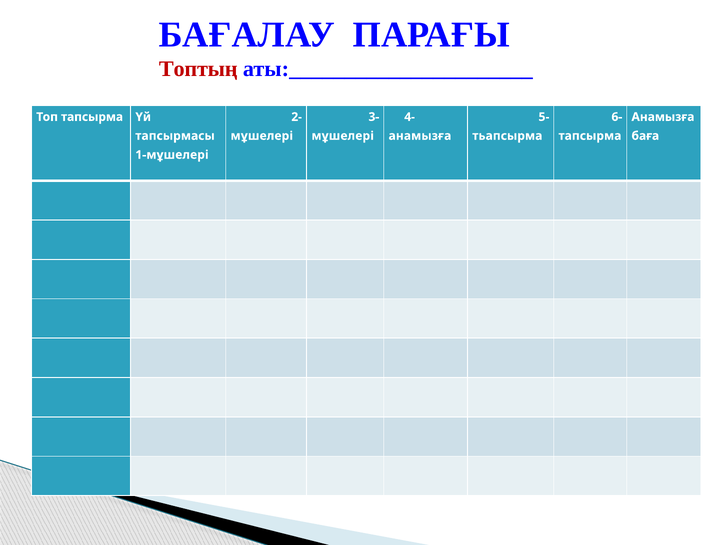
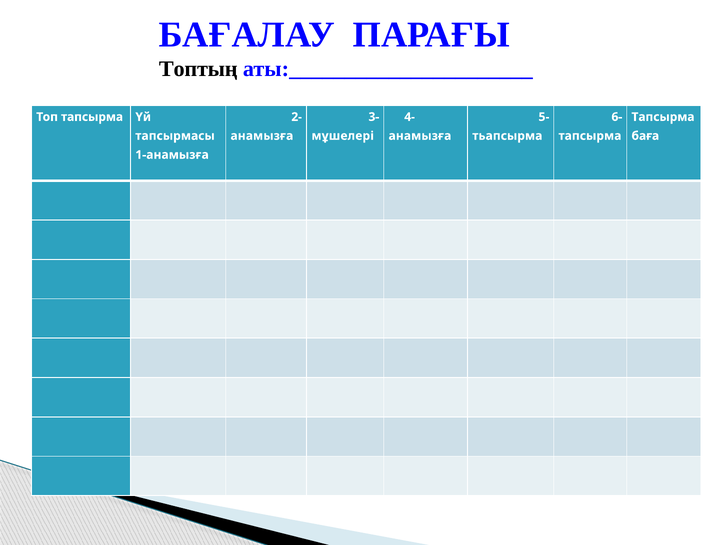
Топтың colour: red -> black
Анамызға at (663, 117): Анамызға -> Тапсырма
мұшелері at (262, 136): мұшелері -> анамызға
1-мұшелері: 1-мұшелері -> 1-анамызға
